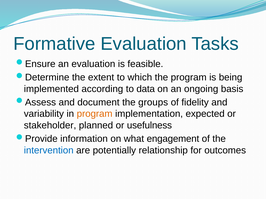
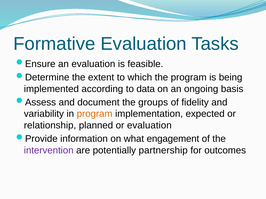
stakeholder: stakeholder -> relationship
or usefulness: usefulness -> evaluation
intervention colour: blue -> purple
relationship: relationship -> partnership
